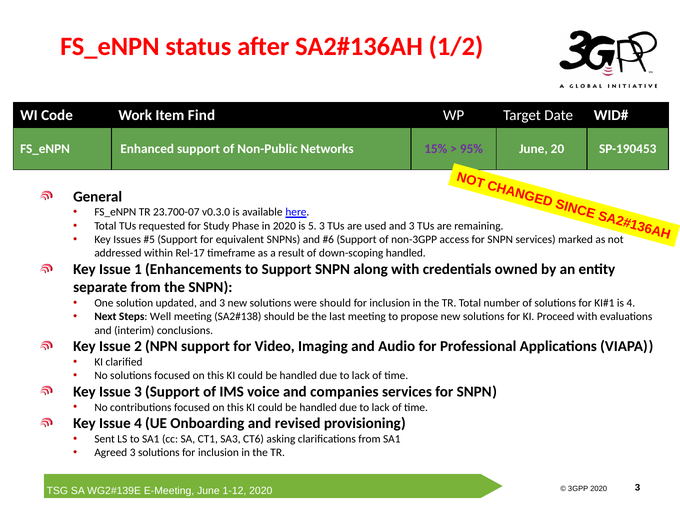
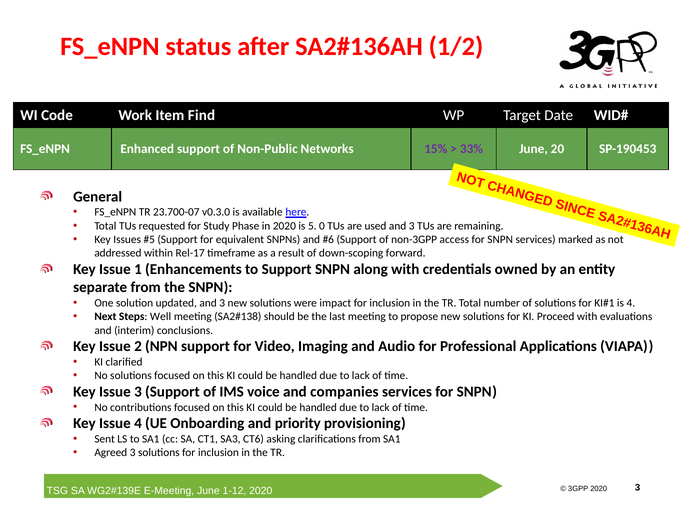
95%: 95% -> 33%
5 3: 3 -> 0
handled at (406, 253): handled -> forward
were should: should -> impact
revised: revised -> priority
